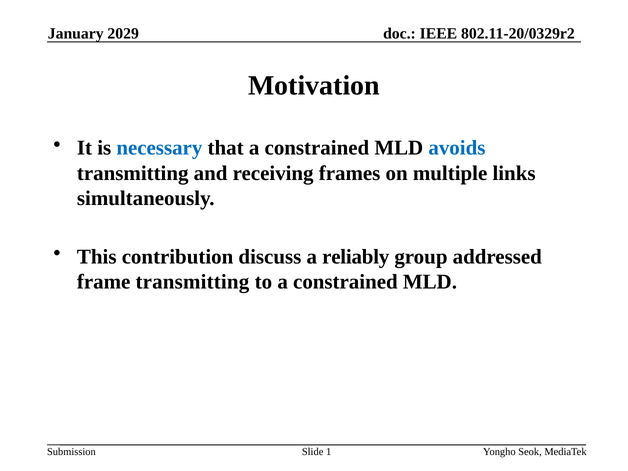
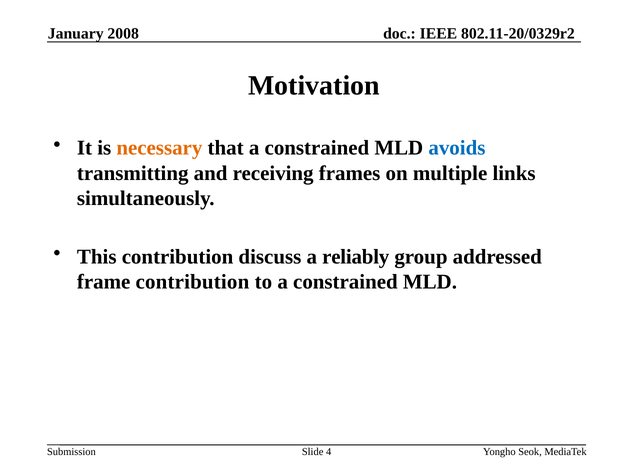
2029: 2029 -> 2008
necessary colour: blue -> orange
frame transmitting: transmitting -> contribution
1: 1 -> 4
